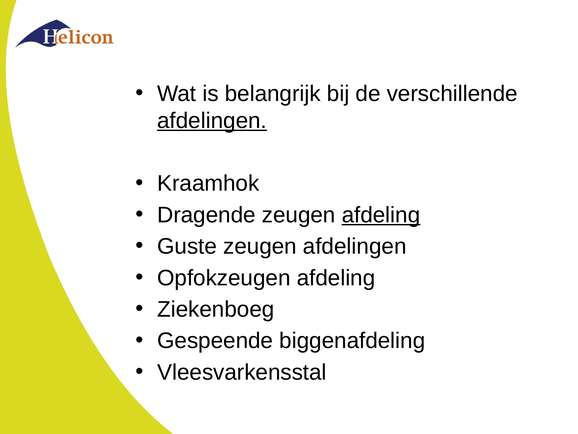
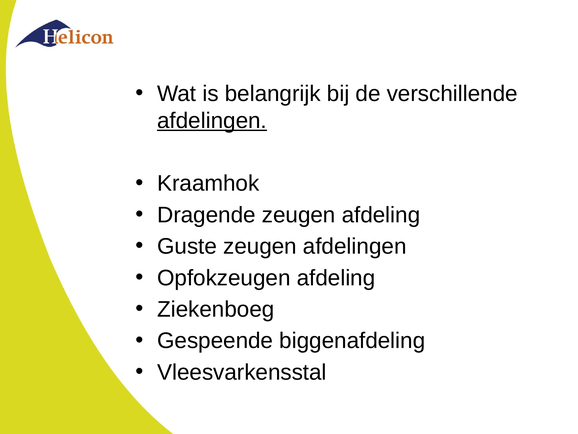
afdeling at (381, 215) underline: present -> none
